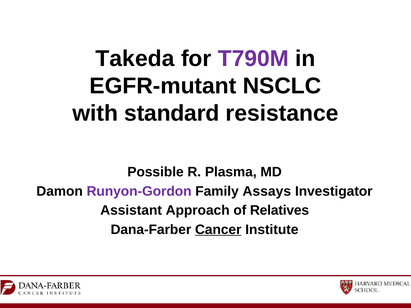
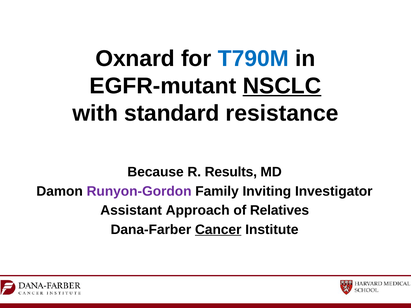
Takeda: Takeda -> Oxnard
T790M colour: purple -> blue
NSCLC underline: none -> present
Possible: Possible -> Because
Plasma: Plasma -> Results
Assays: Assays -> Inviting
